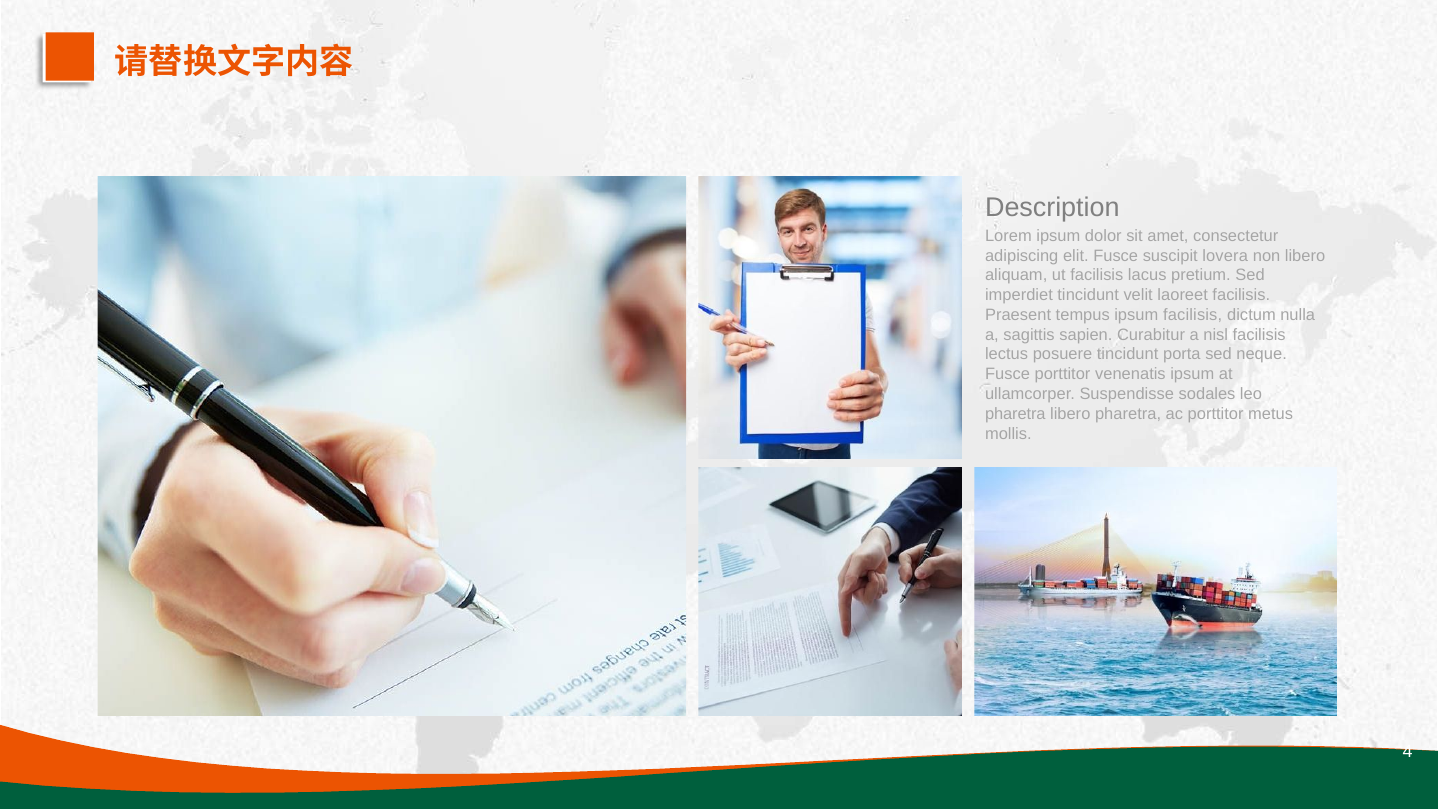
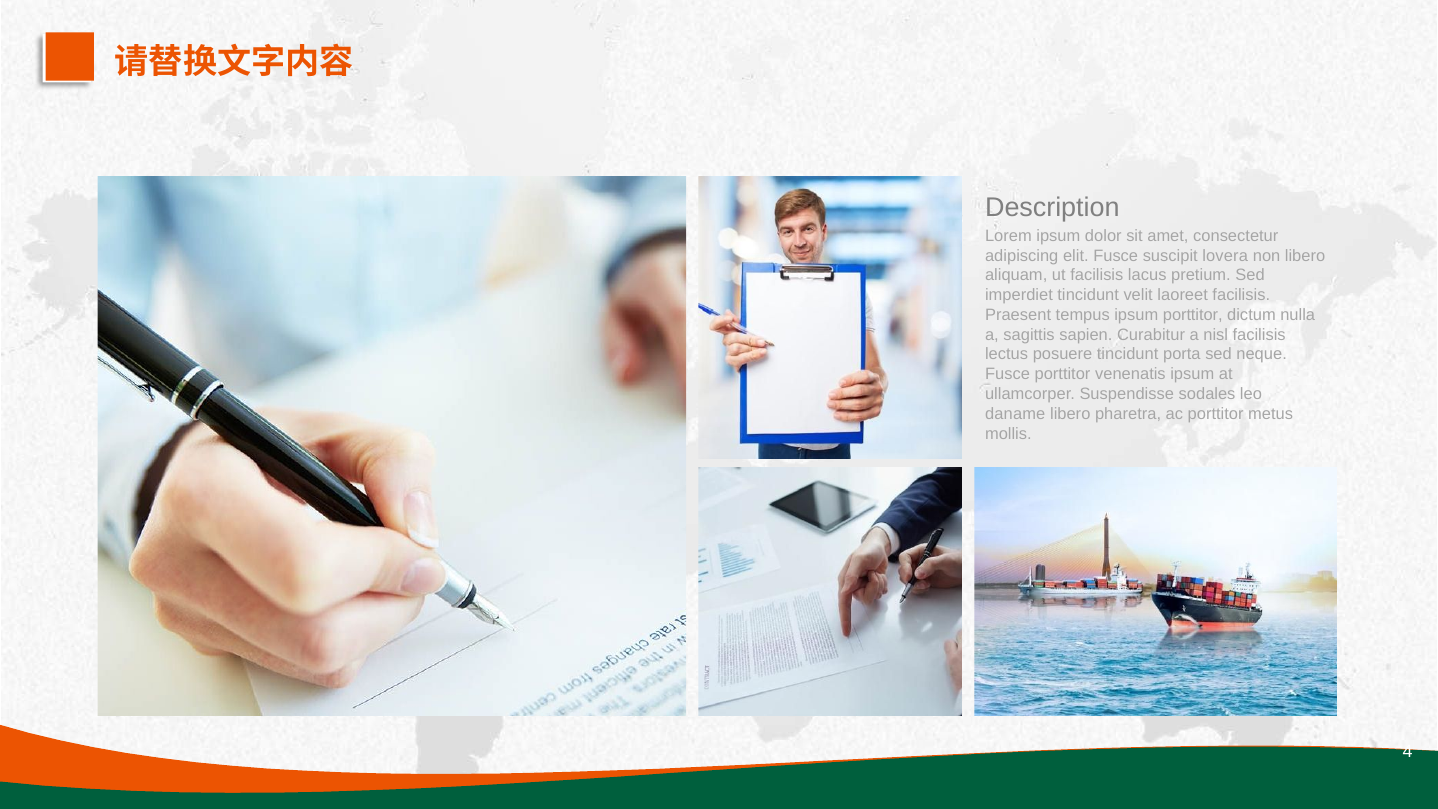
ipsum facilisis: facilisis -> porttitor
pharetra at (1015, 414): pharetra -> daname
